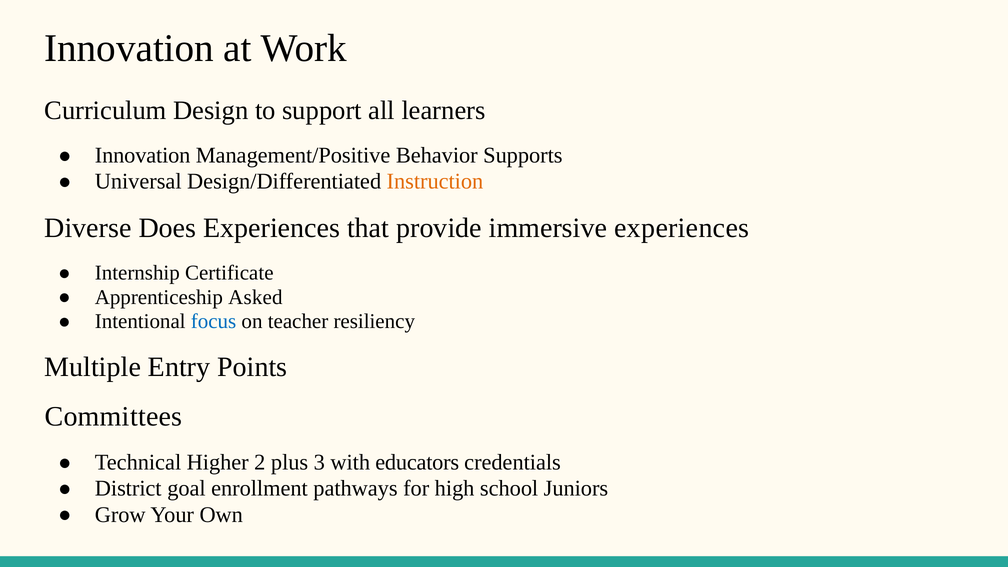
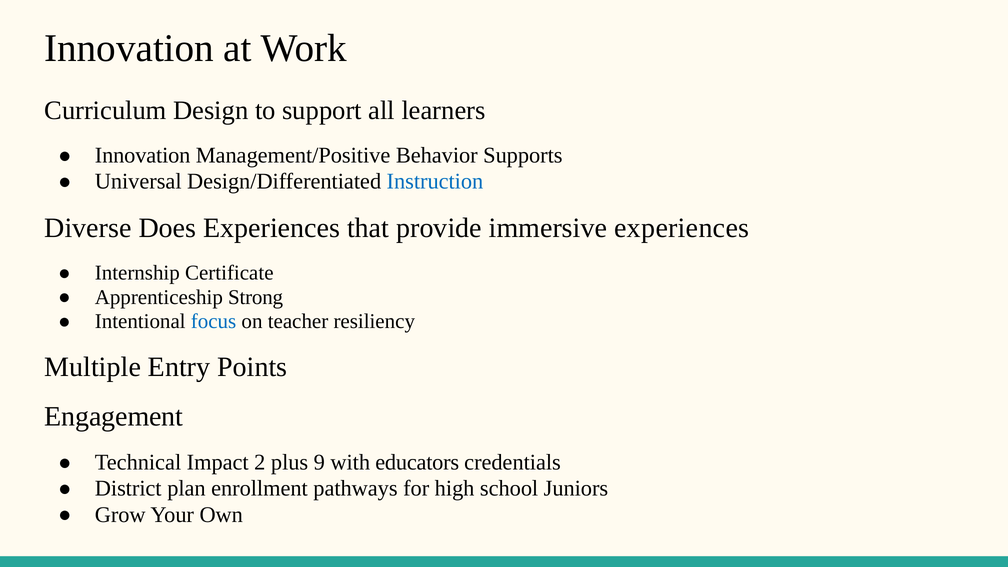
Instruction colour: orange -> blue
Asked: Asked -> Strong
Committees: Committees -> Engagement
Higher: Higher -> Impact
3: 3 -> 9
goal: goal -> plan
